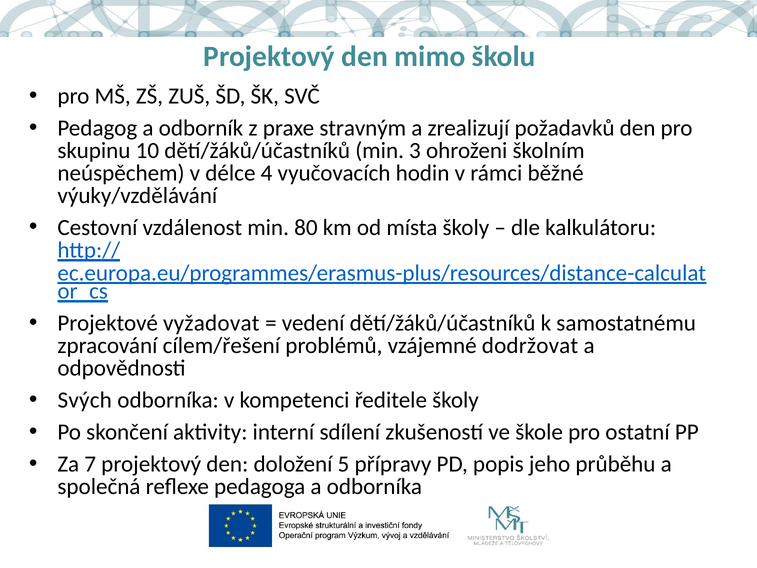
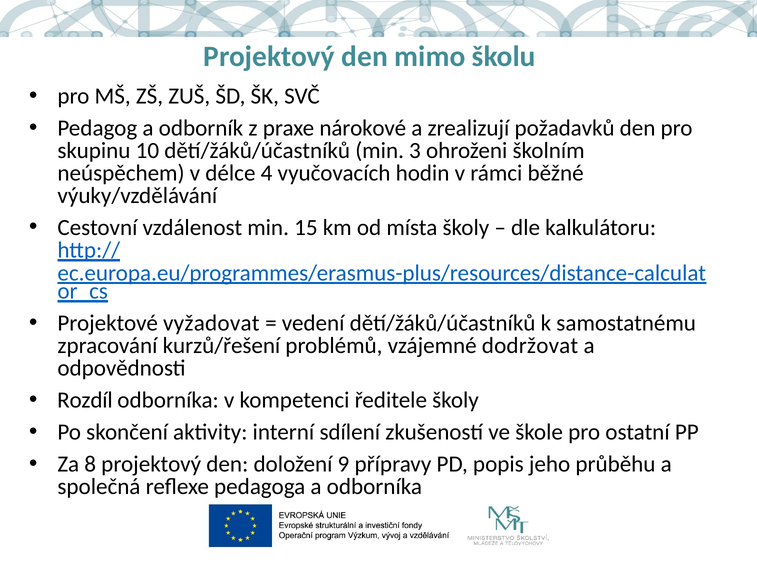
stravným: stravným -> nárokové
80: 80 -> 15
cílem/řešení: cílem/řešení -> kurzů/řešení
Svých: Svých -> Rozdíl
7: 7 -> 8
5: 5 -> 9
